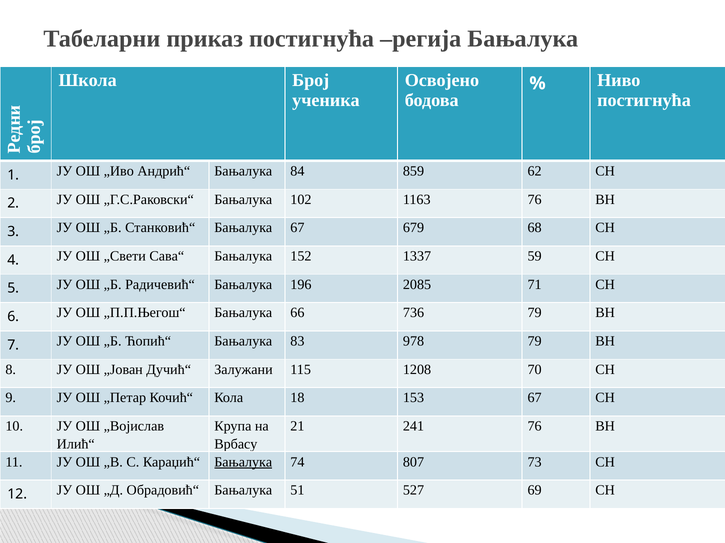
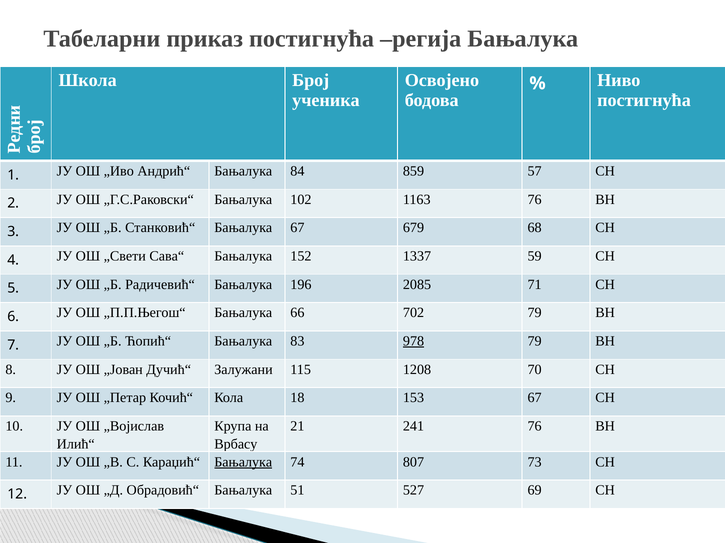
62: 62 -> 57
736: 736 -> 702
978 underline: none -> present
